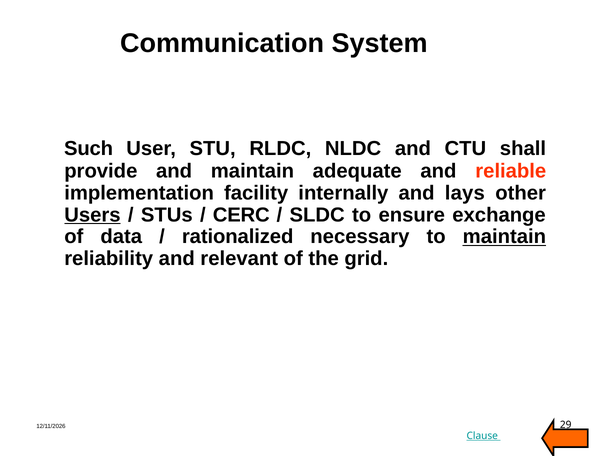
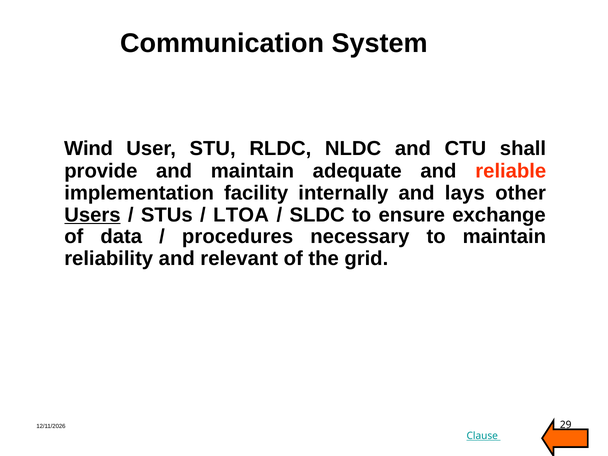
Such: Such -> Wind
CERC: CERC -> LTOA
rationalized: rationalized -> procedures
maintain at (504, 237) underline: present -> none
